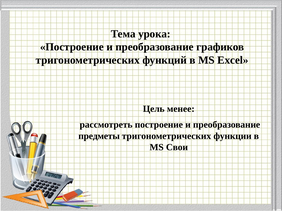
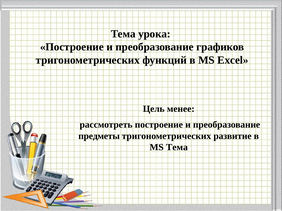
функции: функции -> развитие
MS Свои: Свои -> Тема
